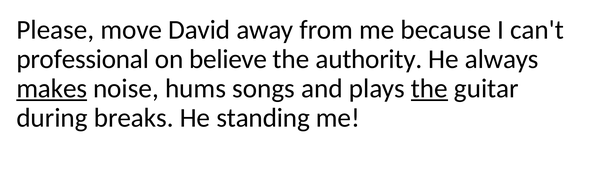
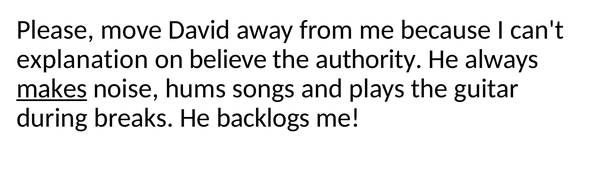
professional: professional -> explanation
the at (429, 89) underline: present -> none
standing: standing -> backlogs
